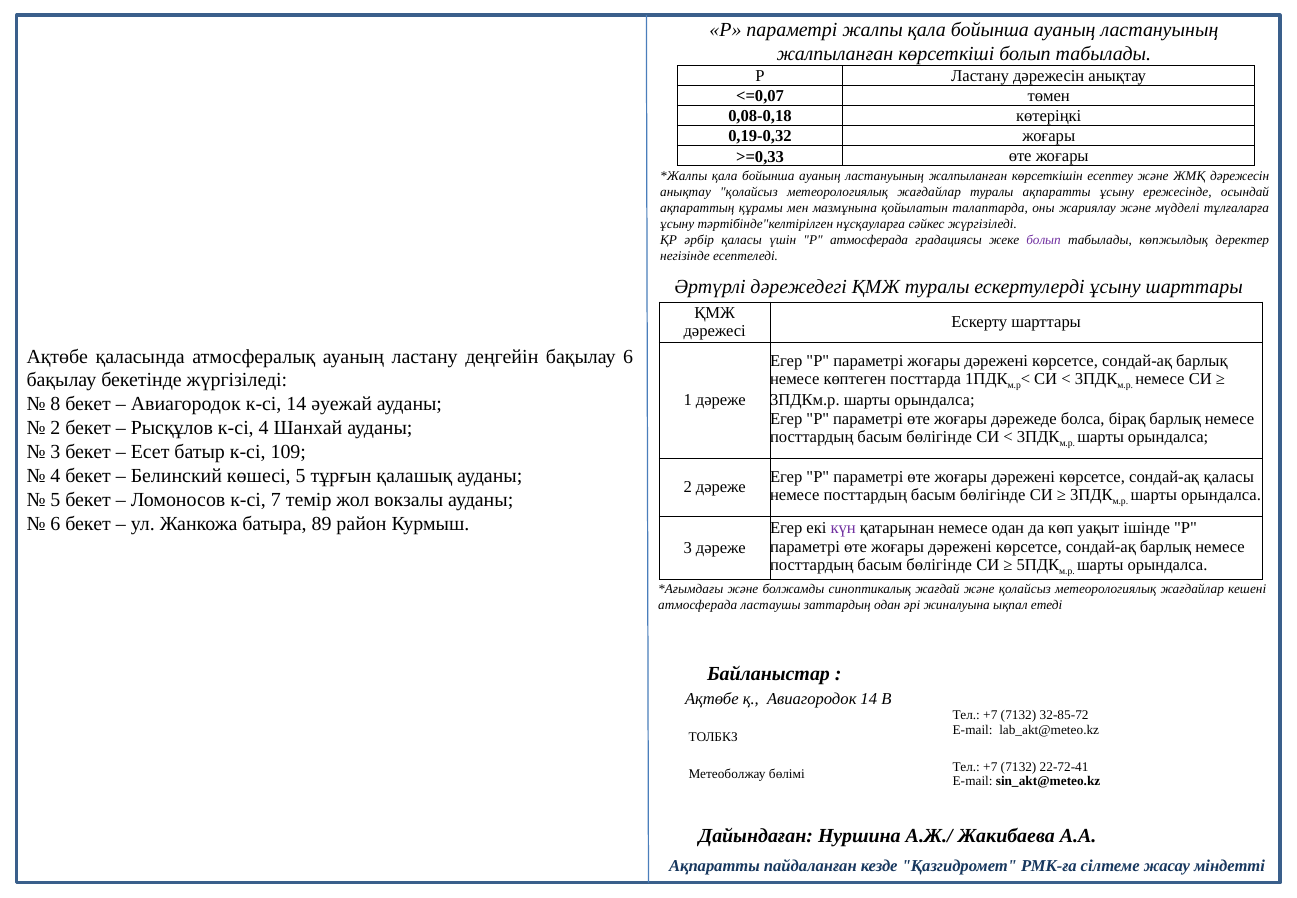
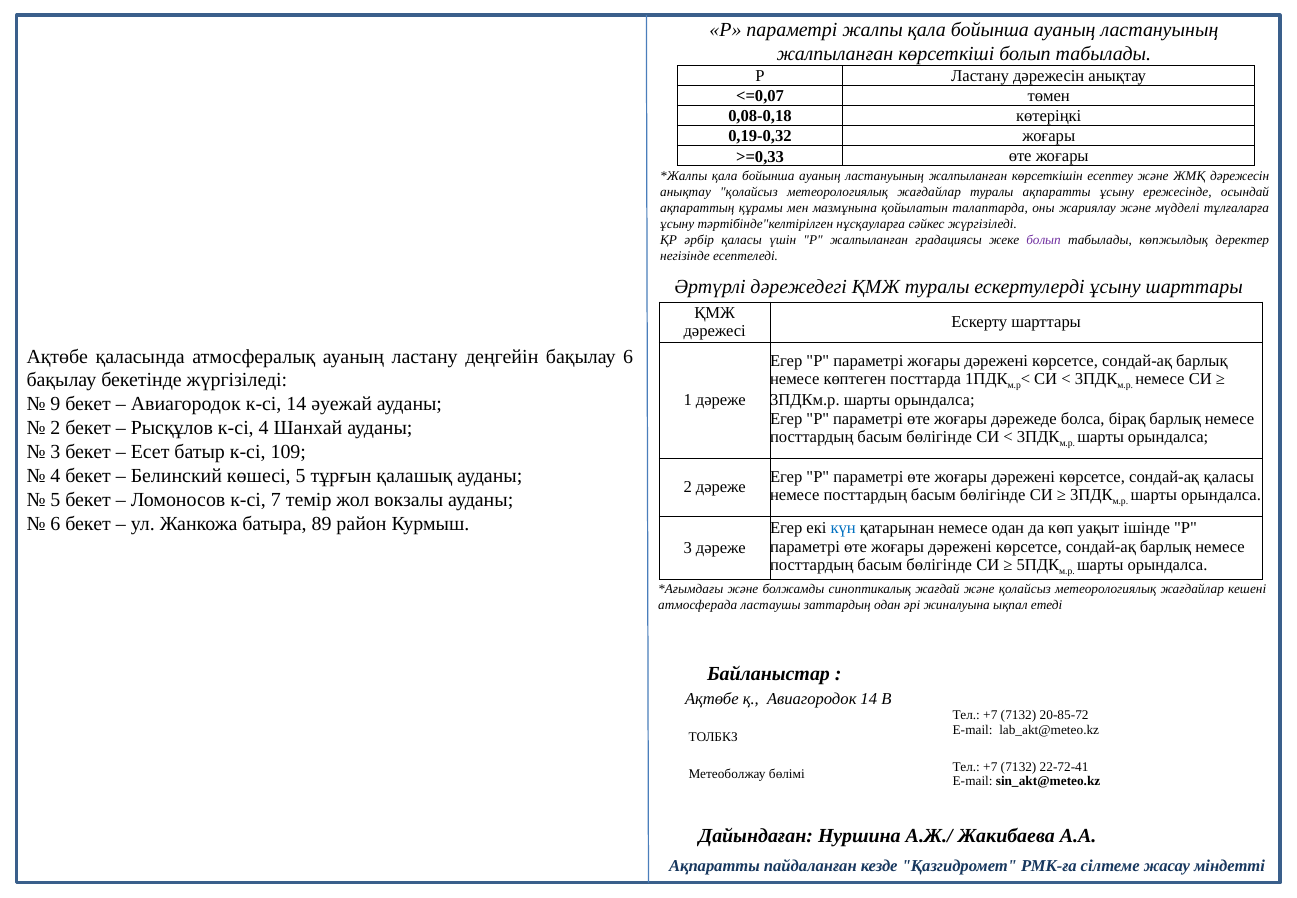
Р атмосферада: атмосферада -> жалпыланған
8: 8 -> 9
күн colour: purple -> blue
32-85-72: 32-85-72 -> 20-85-72
